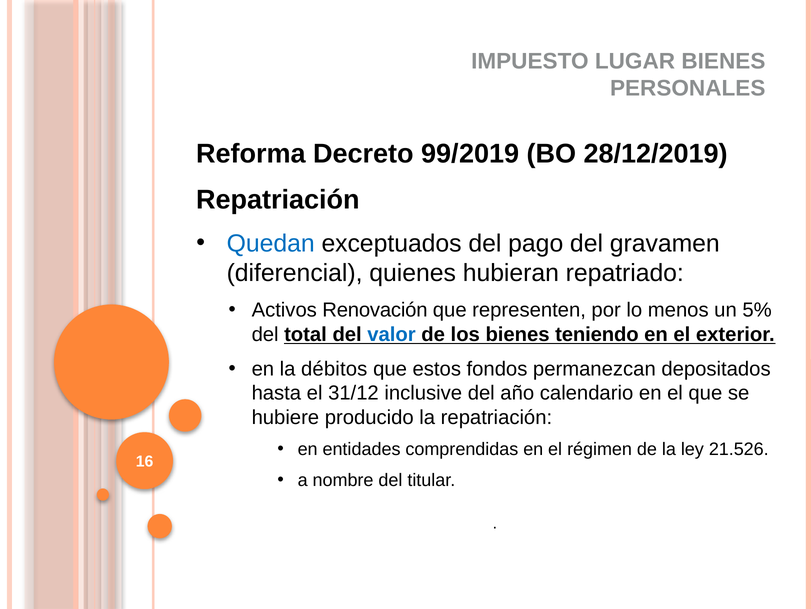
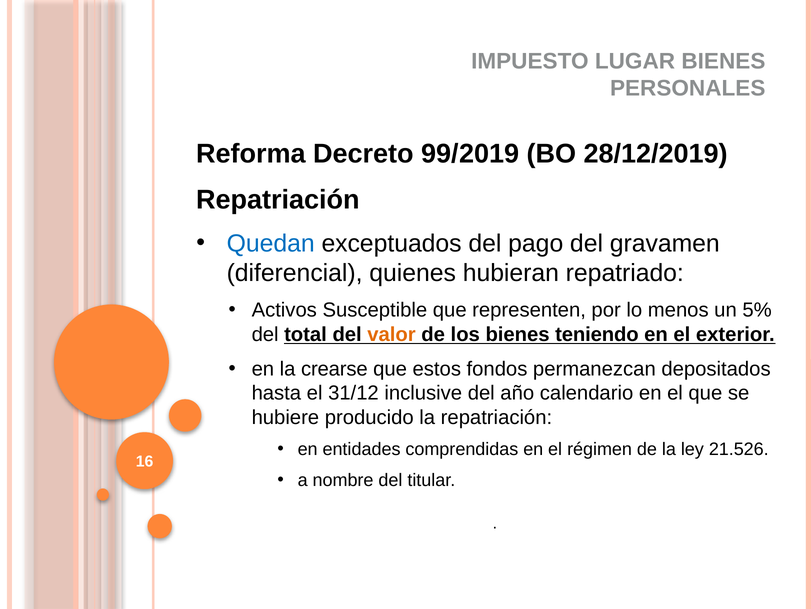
Renovación: Renovación -> Susceptible
valor colour: blue -> orange
débitos: débitos -> crearse
